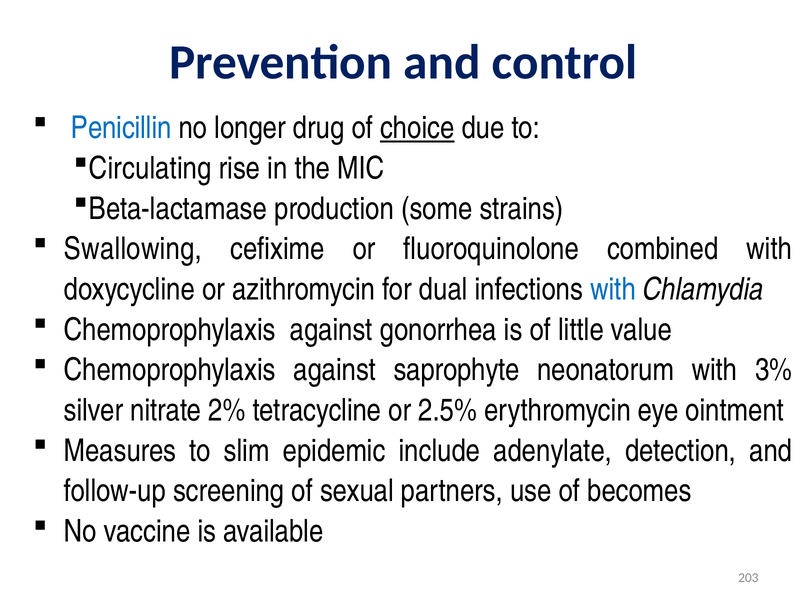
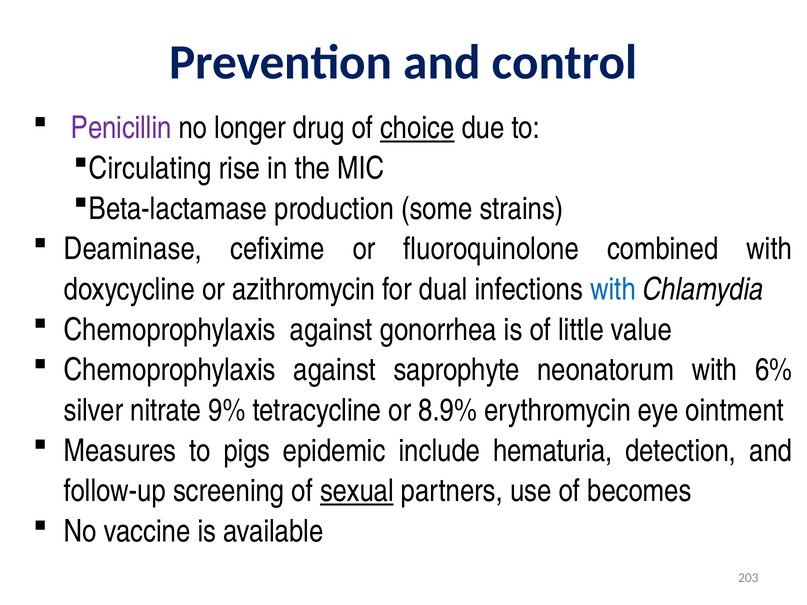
Penicillin colour: blue -> purple
Swallowing: Swallowing -> Deaminase
3%: 3% -> 6%
2%: 2% -> 9%
2.5%: 2.5% -> 8.9%
slim: slim -> pigs
adenylate: adenylate -> hematuria
sexual underline: none -> present
